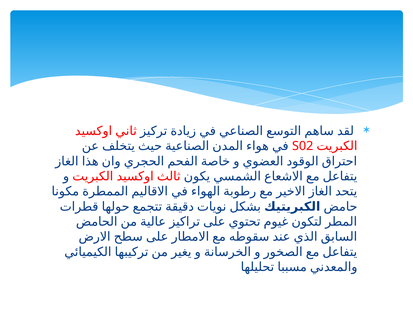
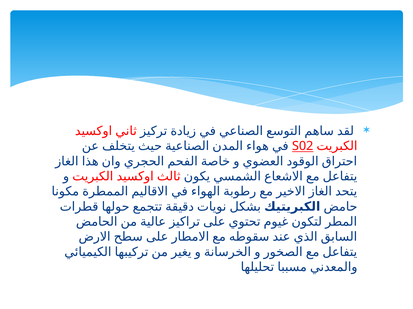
S02 underline: none -> present
